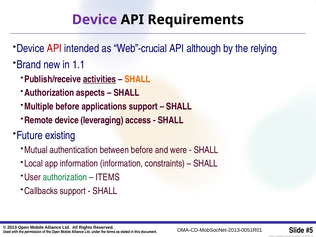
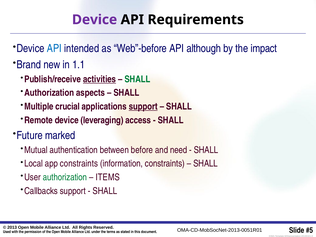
API at (54, 48) colour: red -> blue
Web”-crucial: Web”-crucial -> Web”-before
relying: relying -> impact
SHALL at (137, 79) colour: orange -> green
Multiple before: before -> crucial
support at (143, 107) underline: none -> present
existing: existing -> marked
were: were -> need
app information: information -> constraints
